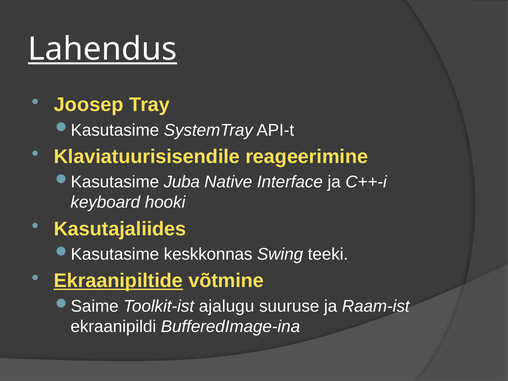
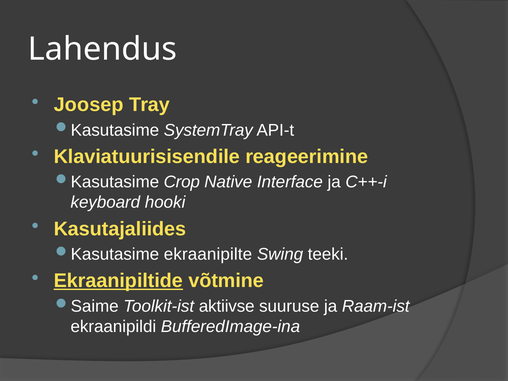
Lahendus underline: present -> none
Juba: Juba -> Crop
keskkonnas: keskkonnas -> ekraanipilte
ajalugu: ajalugu -> aktiivse
